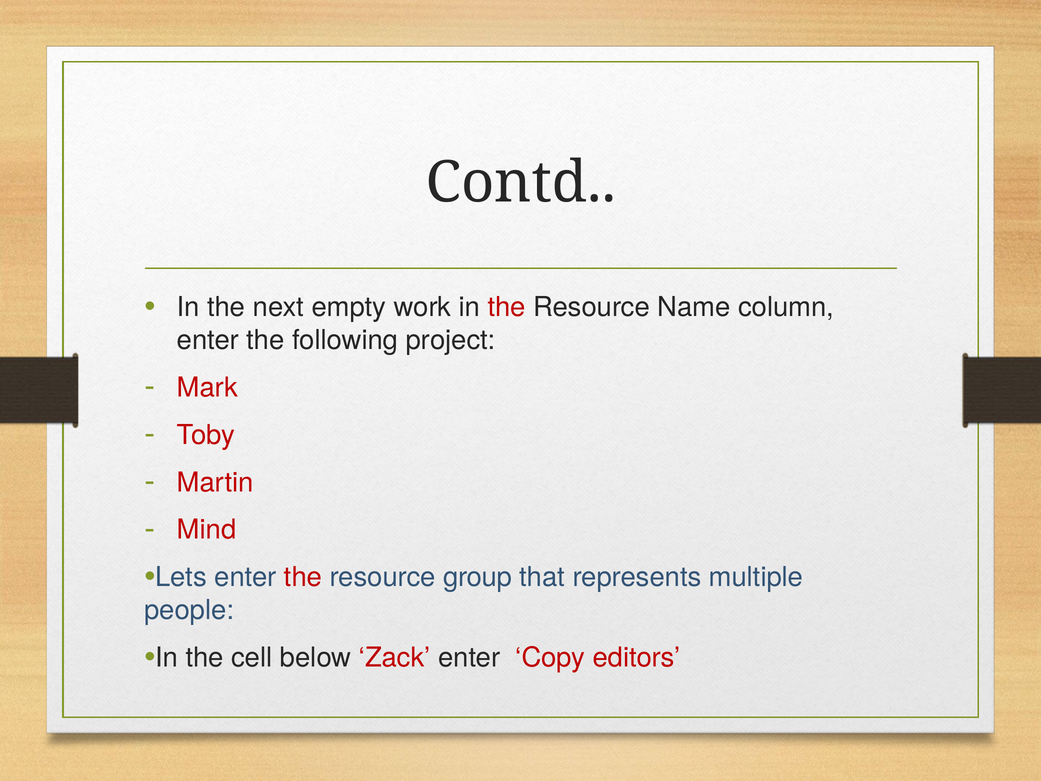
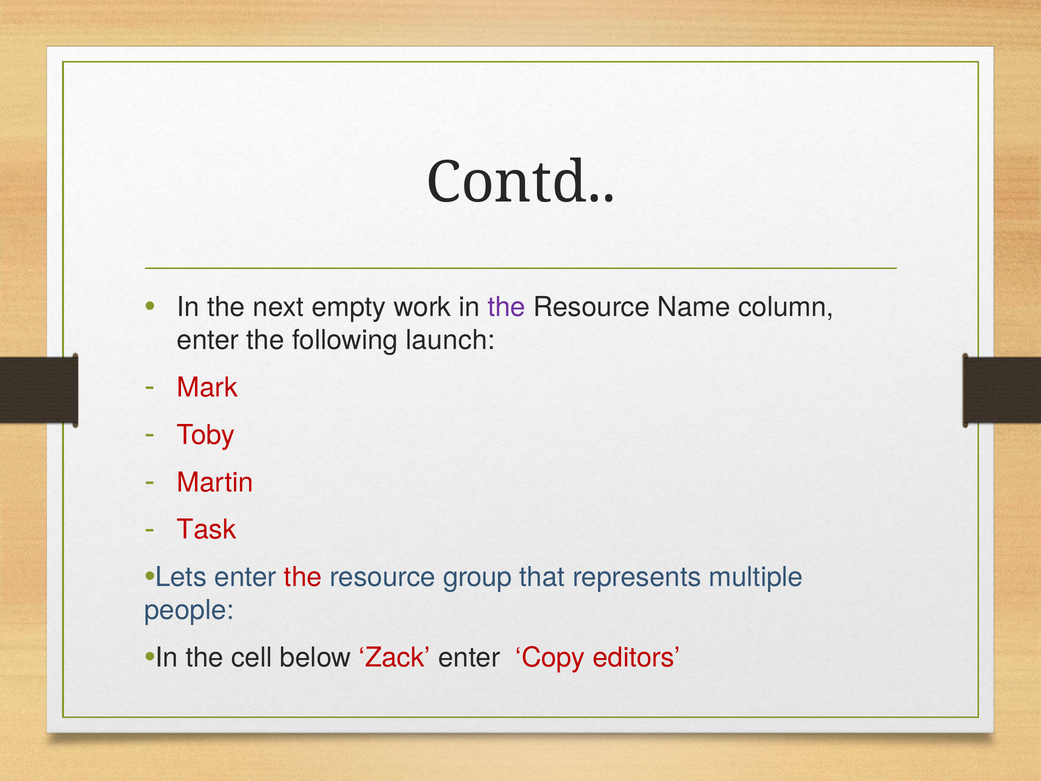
the at (507, 307) colour: red -> purple
project: project -> launch
Mind: Mind -> Task
